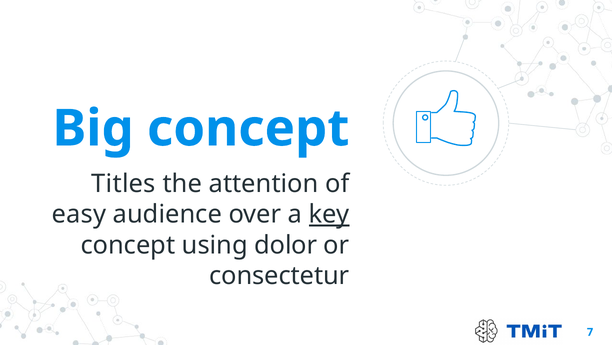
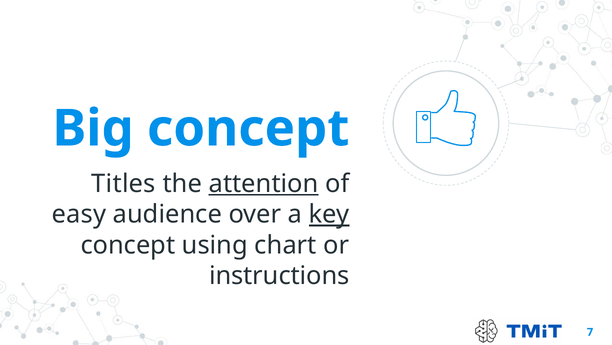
attention underline: none -> present
dolor: dolor -> chart
consectetur: consectetur -> instructions
